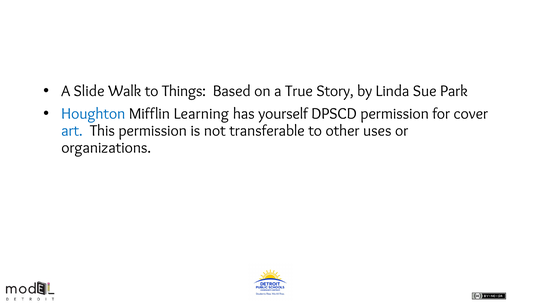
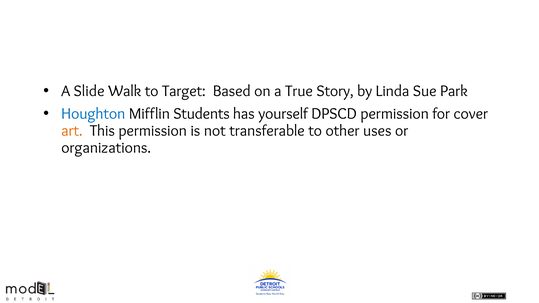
Things: Things -> Target
Learning: Learning -> Students
art colour: blue -> orange
